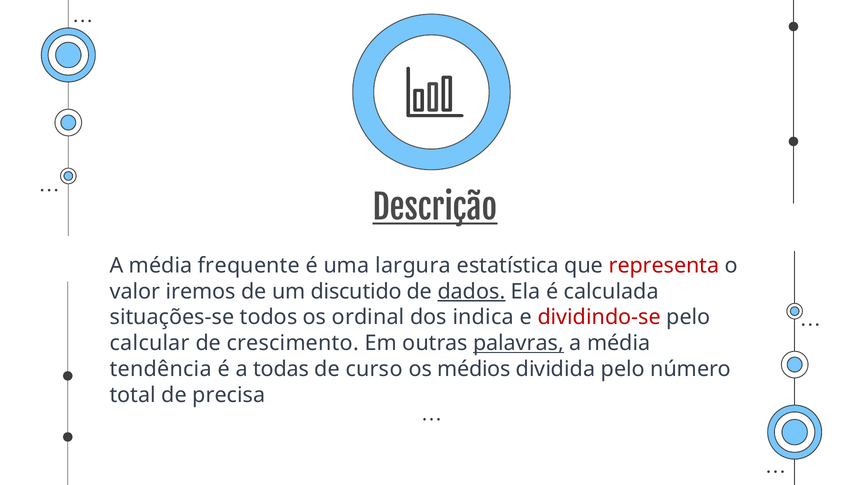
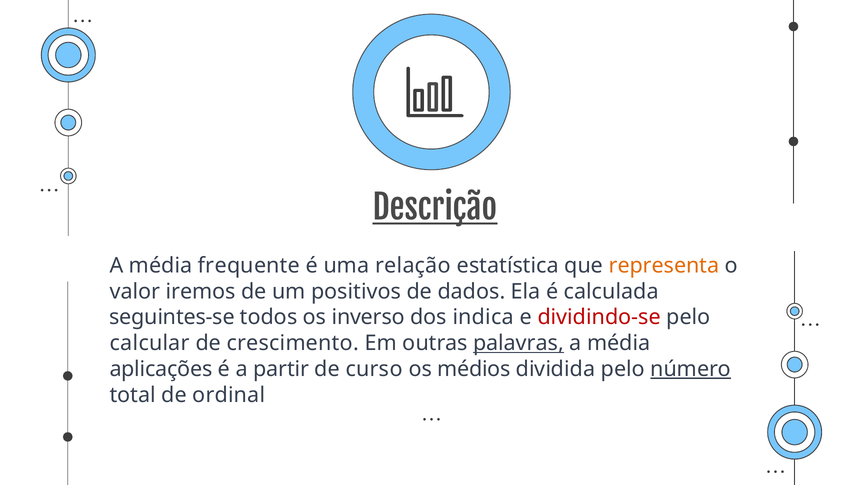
largura: largura -> relação
representa colour: red -> orange
discutido: discutido -> positivos
dados underline: present -> none
situações-se: situações-se -> seguintes-se
ordinal: ordinal -> inverso
tendência: tendência -> aplicações
todas: todas -> partir
número underline: none -> present
precisa: precisa -> ordinal
